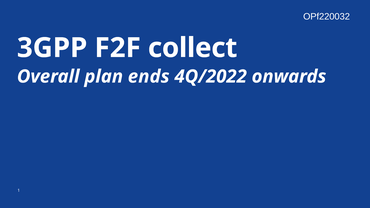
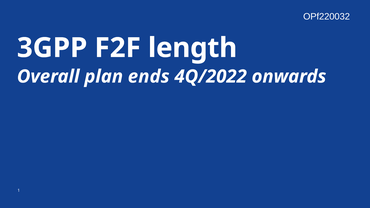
collect: collect -> length
